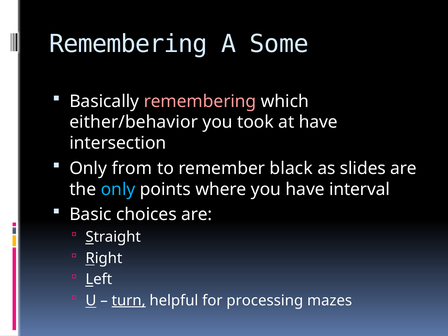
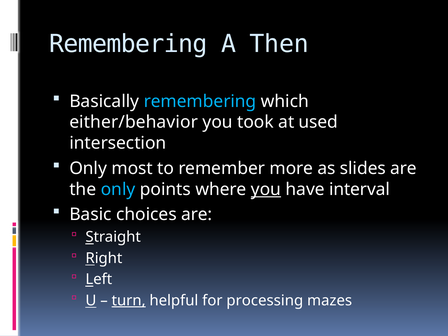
Some: Some -> Then
remembering at (200, 101) colour: pink -> light blue
at have: have -> used
from: from -> most
black: black -> more
you at (266, 189) underline: none -> present
